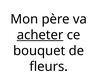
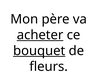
bouquet underline: none -> present
